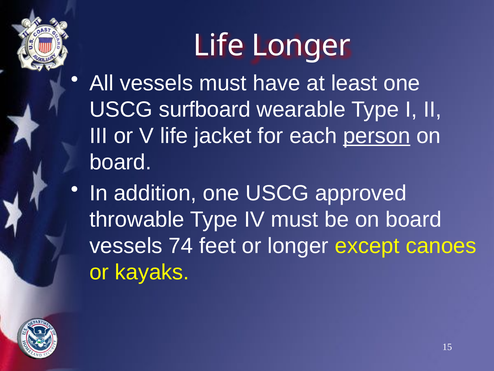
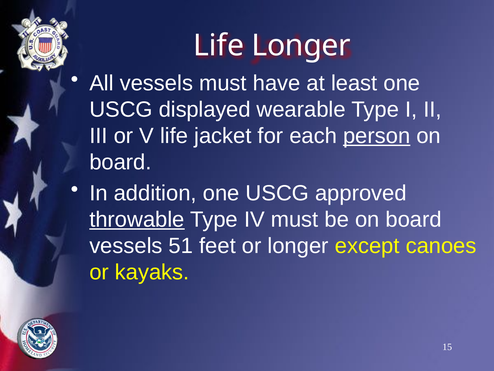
surfboard: surfboard -> displayed
throwable underline: none -> present
74: 74 -> 51
